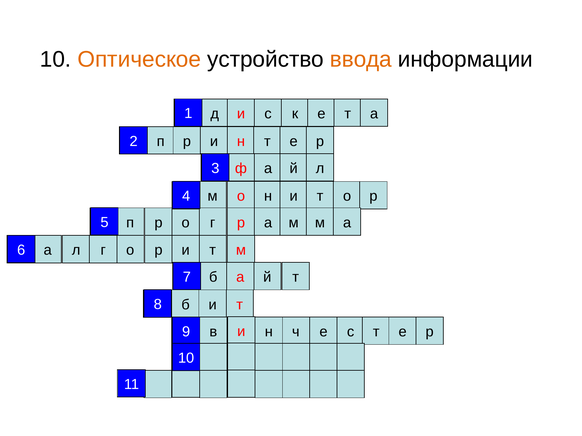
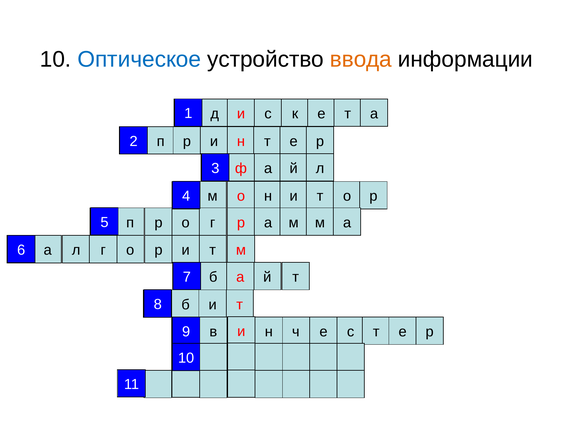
Оптическое colour: orange -> blue
